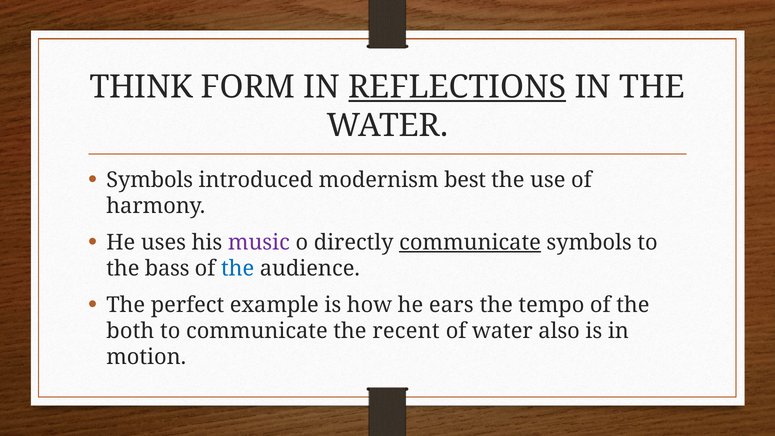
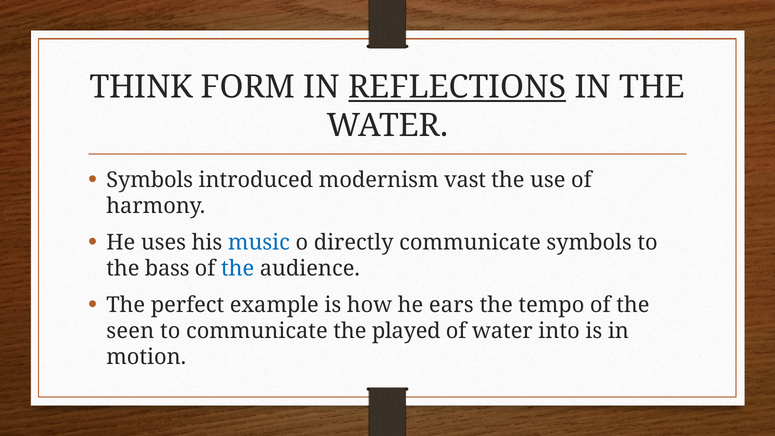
best: best -> vast
music colour: purple -> blue
communicate at (470, 242) underline: present -> none
both: both -> seen
recent: recent -> played
also: also -> into
